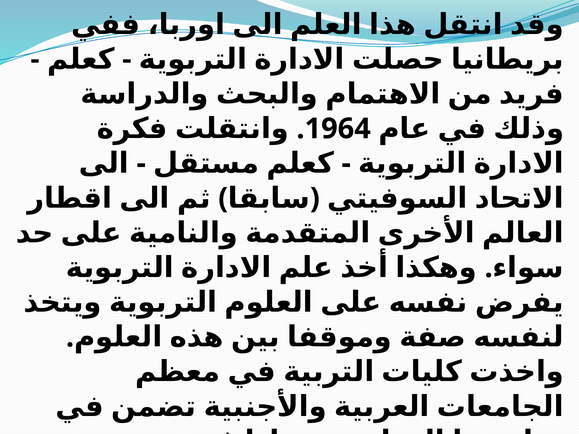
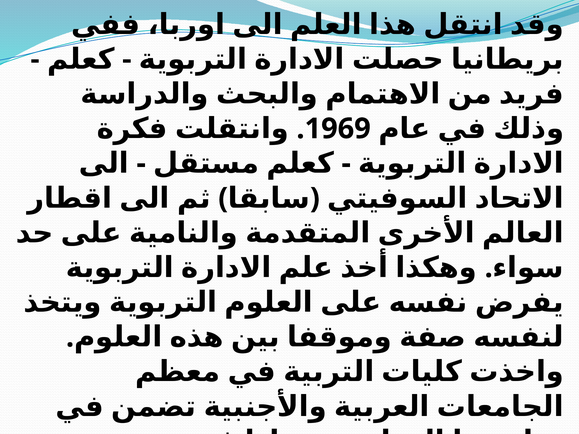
1964: 1964 -> 1969
